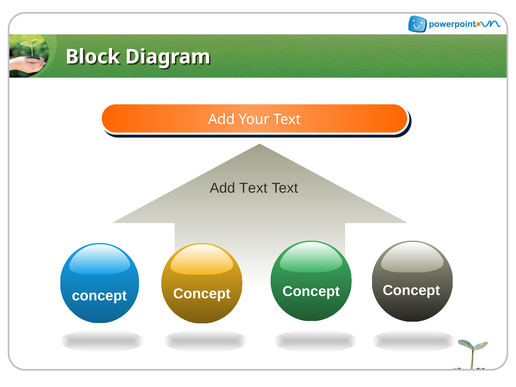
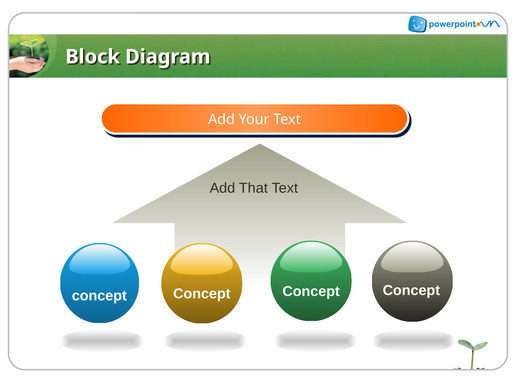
Add Text: Text -> That
